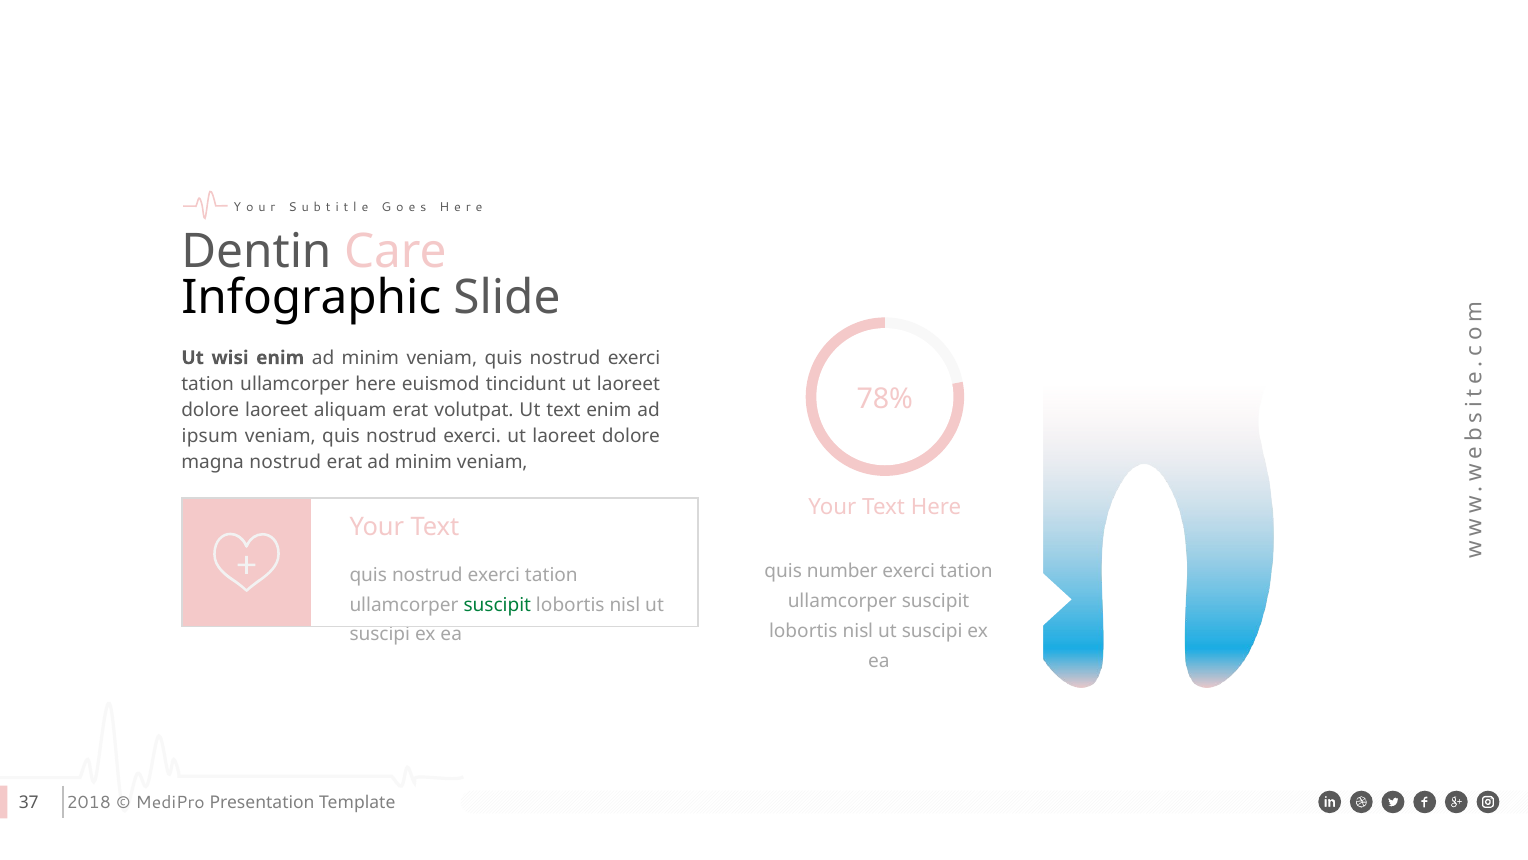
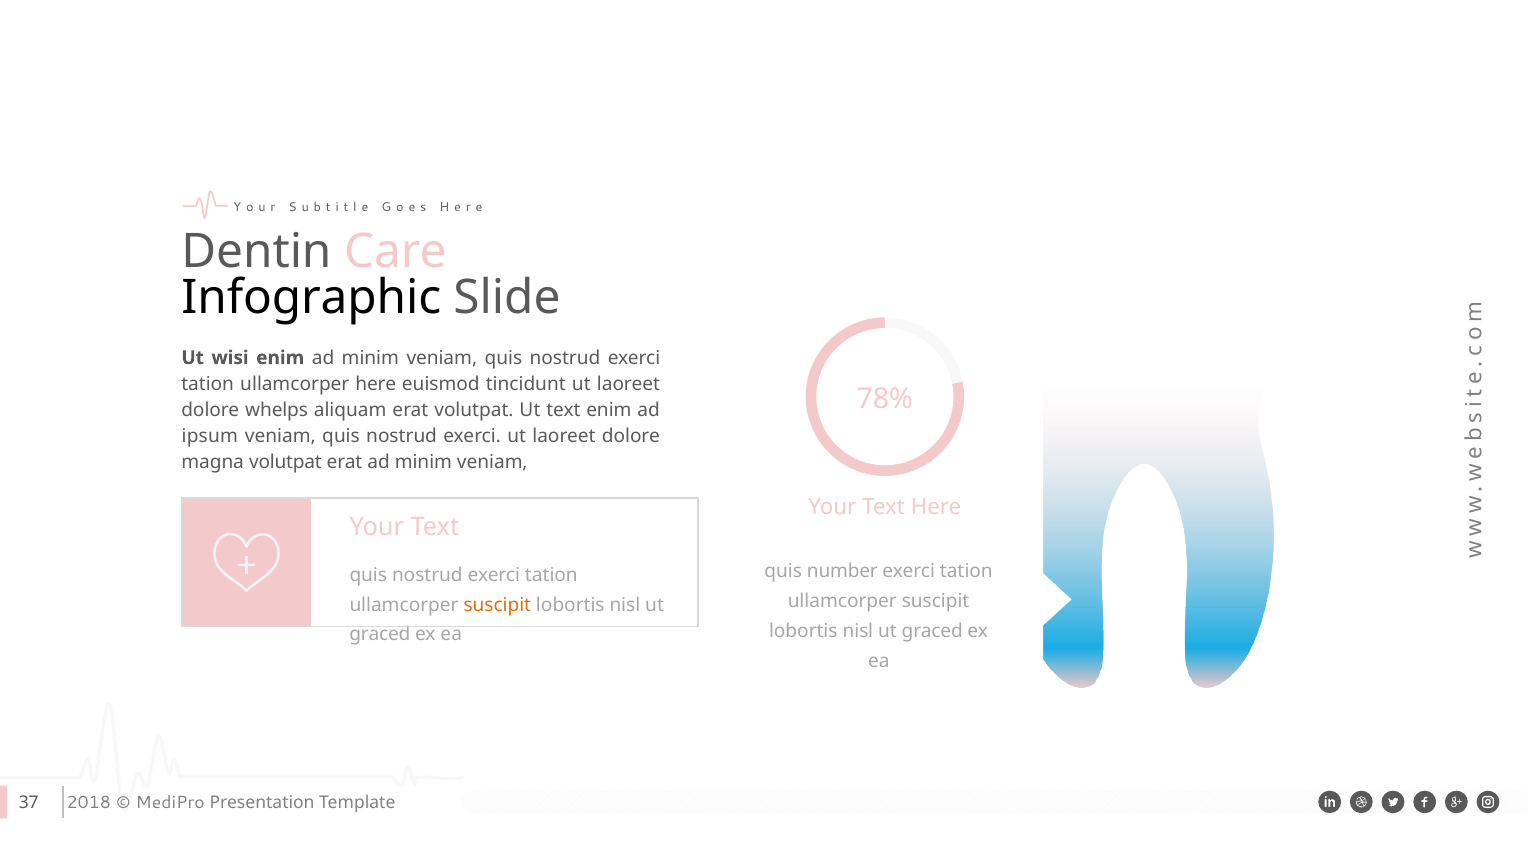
dolore laoreet: laoreet -> whelps
magna nostrud: nostrud -> volutpat
suscipit at (497, 604) colour: green -> orange
suscipi at (932, 631): suscipi -> graced
suscipi at (380, 634): suscipi -> graced
